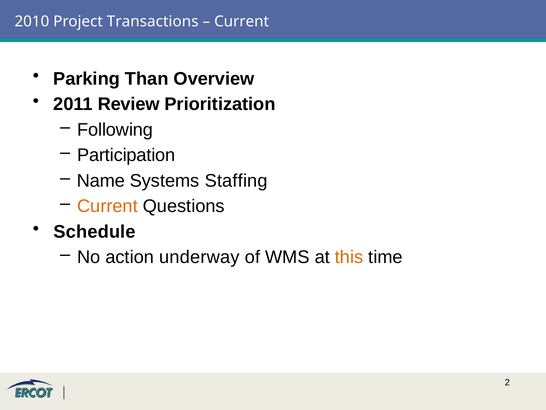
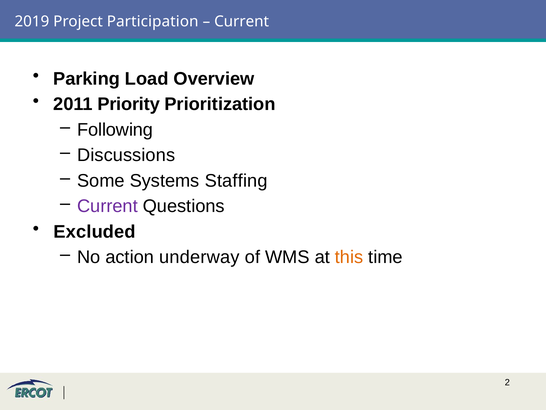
2010: 2010 -> 2019
Transactions: Transactions -> Participation
Than: Than -> Load
Review: Review -> Priority
Participation: Participation -> Discussions
Name: Name -> Some
Current at (107, 206) colour: orange -> purple
Schedule: Schedule -> Excluded
